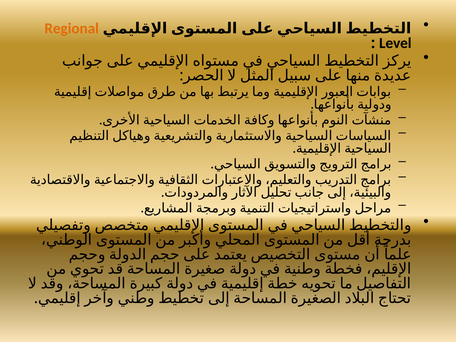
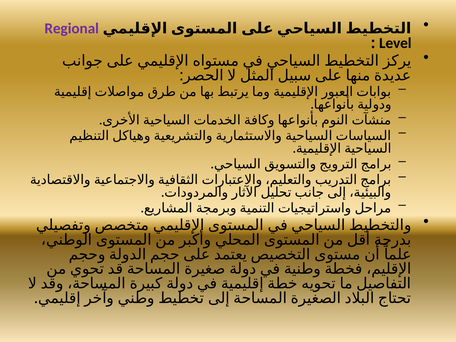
Regional colour: orange -> purple
